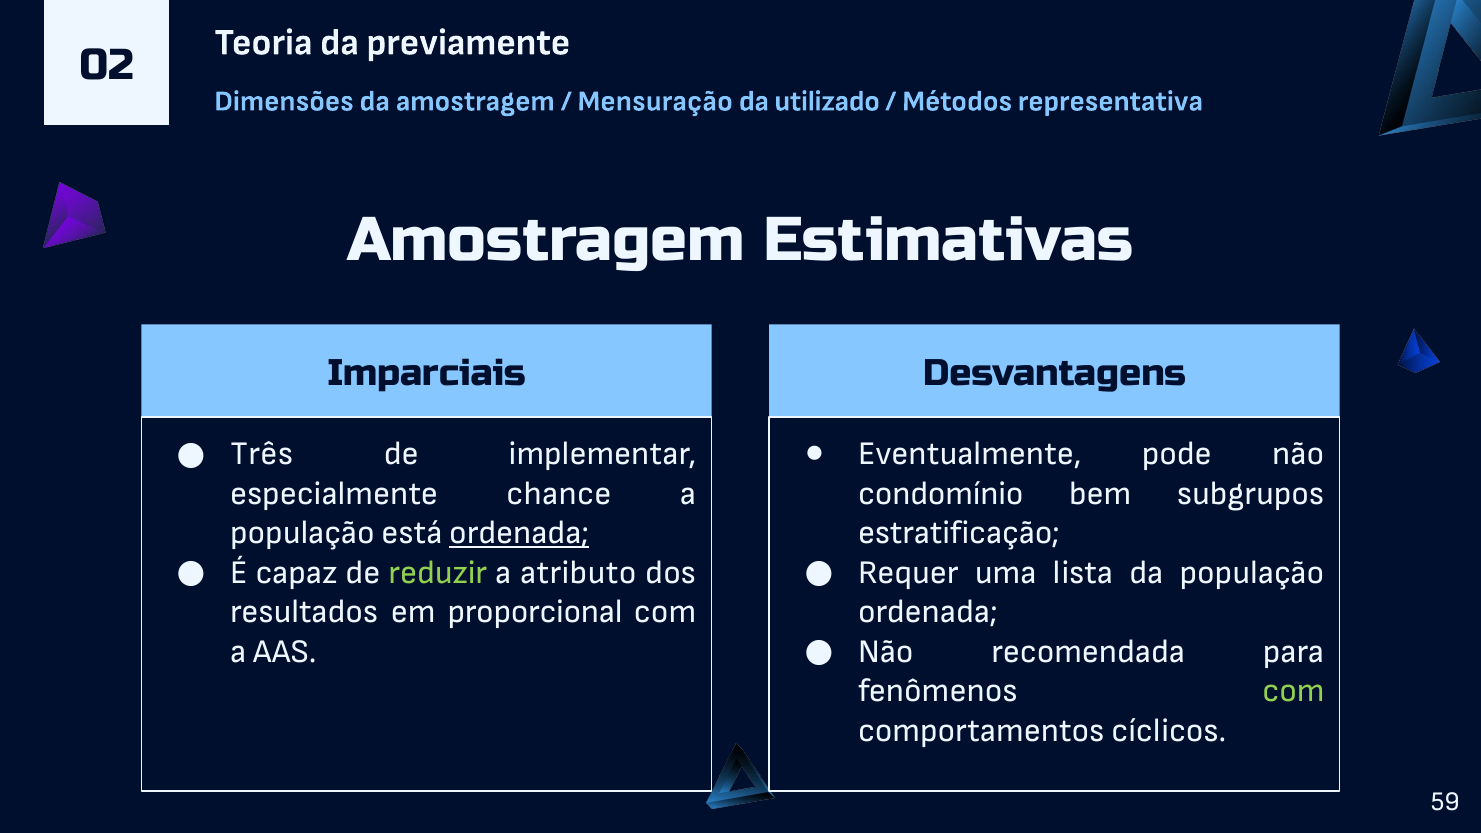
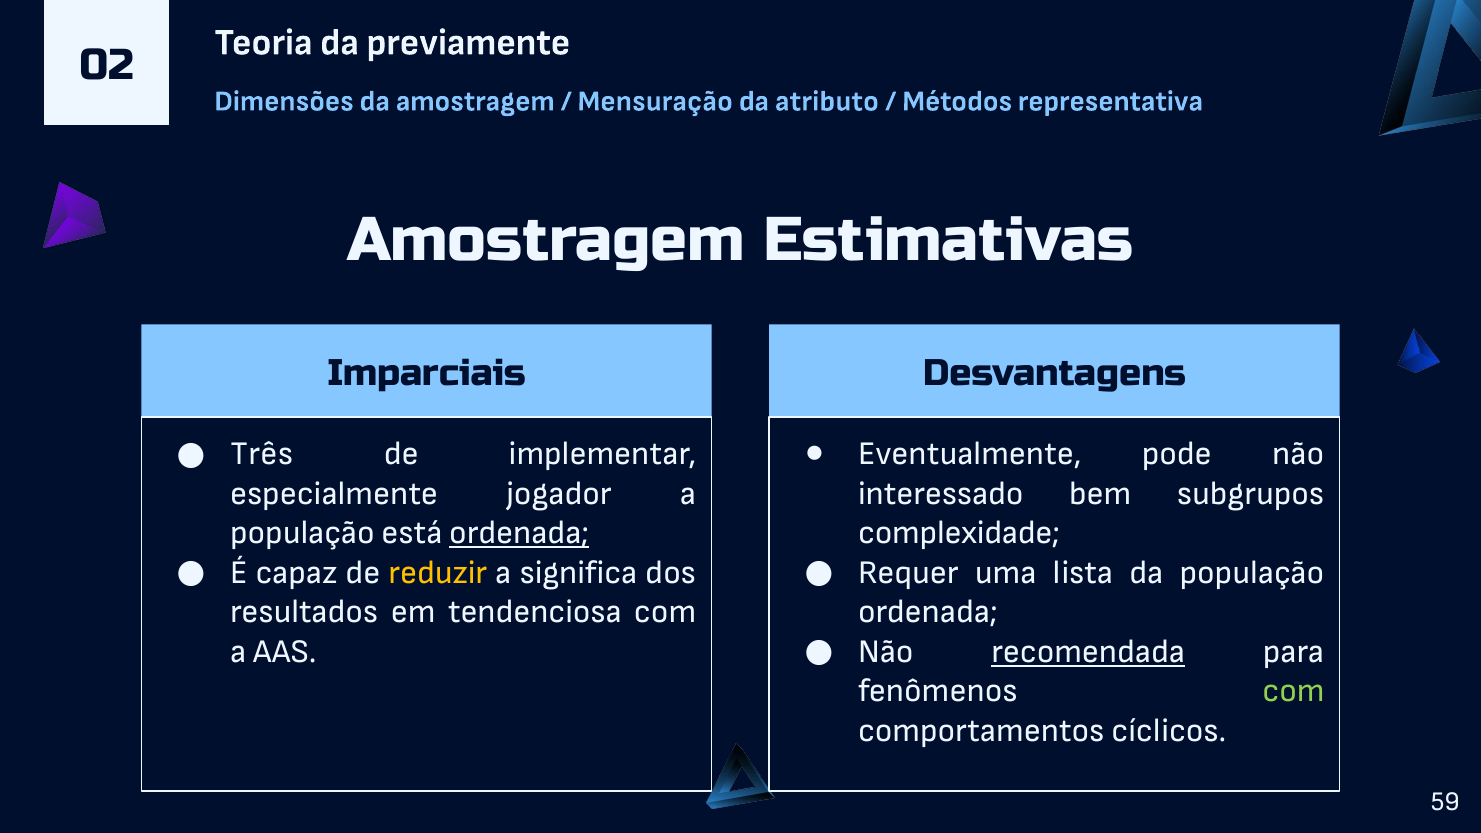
utilizado: utilizado -> atributo
chance: chance -> jogador
condomínio: condomínio -> interessado
estratificação: estratificação -> complexidade
reduzir colour: light green -> yellow
atributo: atributo -> significa
proporcional: proporcional -> tendenciosa
recomendada underline: none -> present
